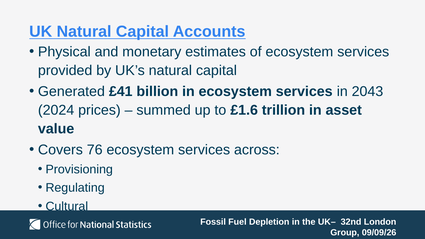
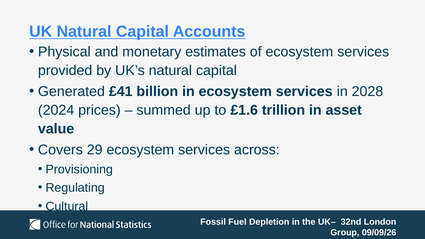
2043: 2043 -> 2028
76: 76 -> 29
